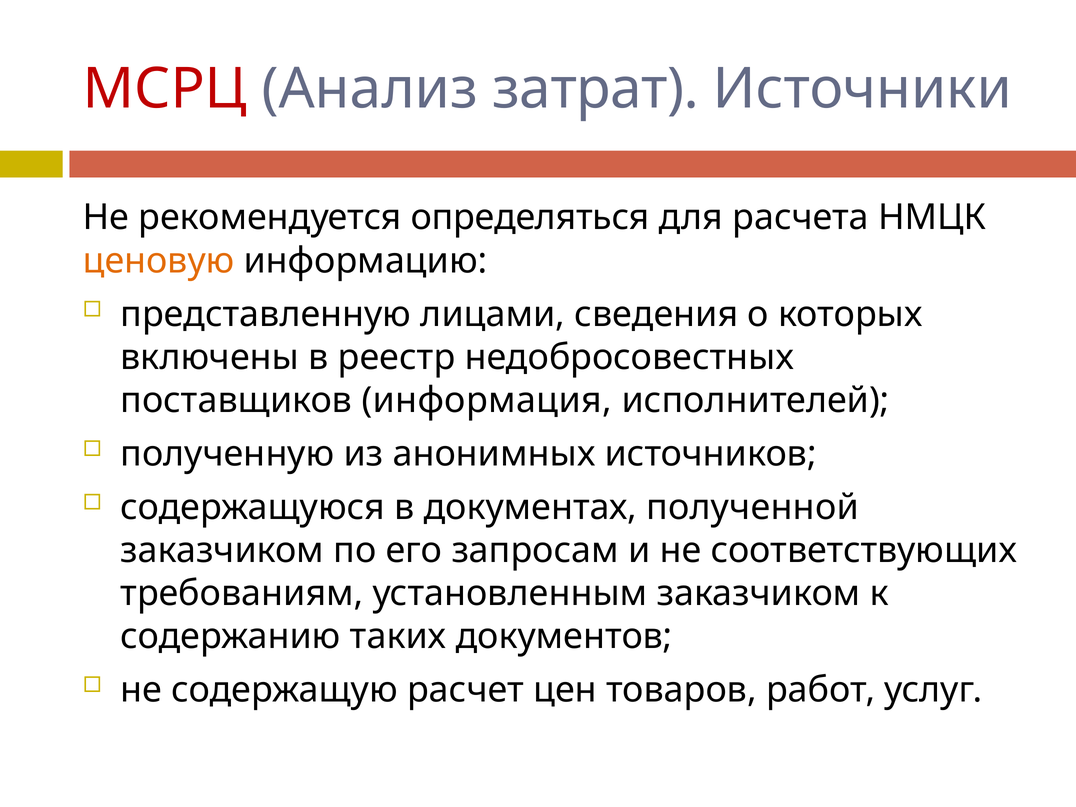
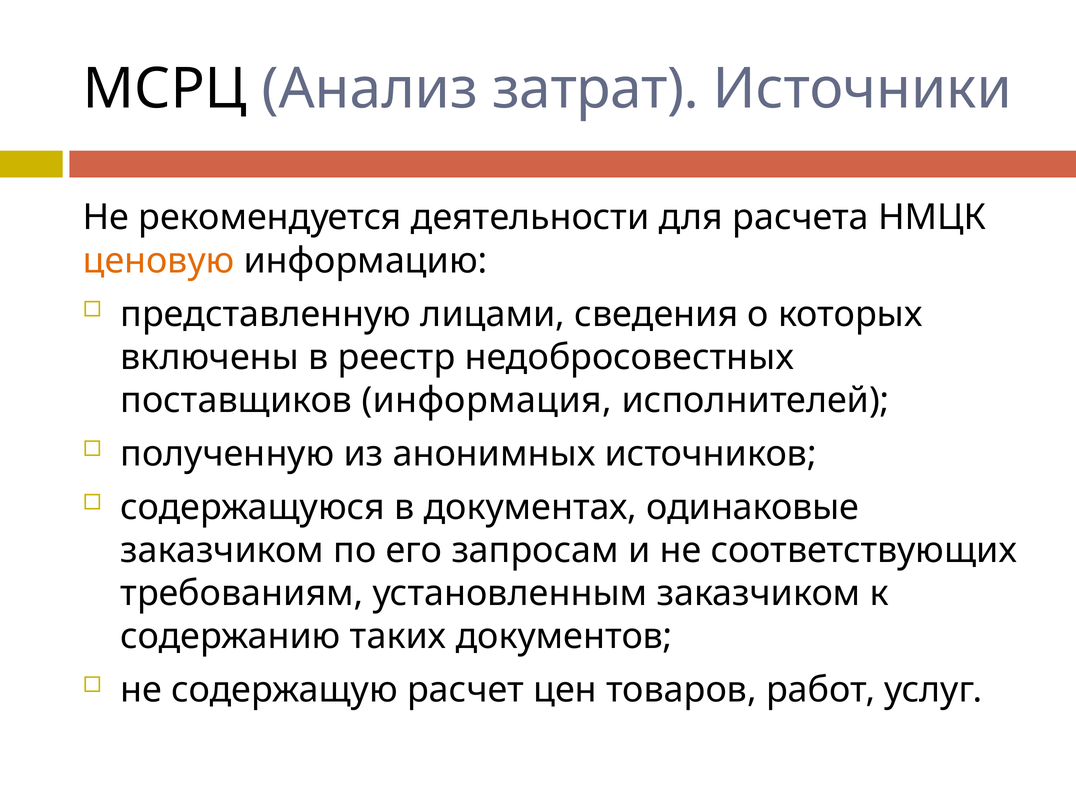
МСРЦ colour: red -> black
определяться: определяться -> деятельности
полученной: полученной -> одинаковые
